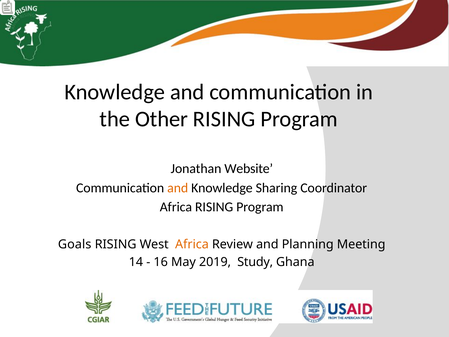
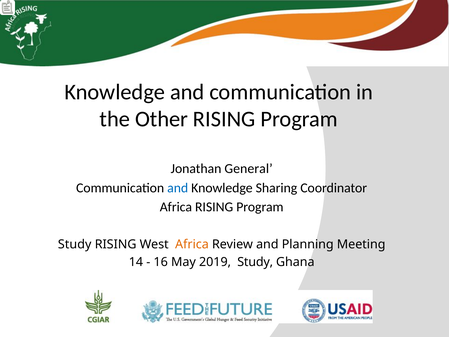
Website: Website -> General
and at (178, 188) colour: orange -> blue
Goals at (75, 244): Goals -> Study
